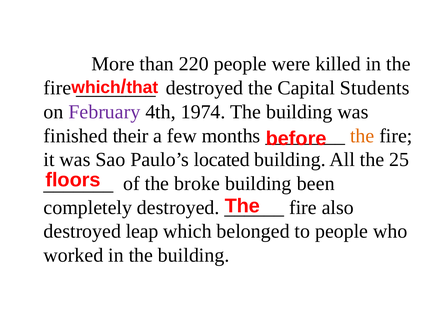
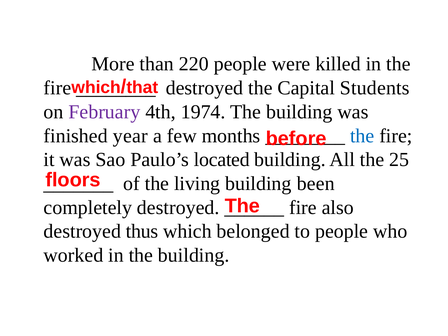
their: their -> year
the at (362, 136) colour: orange -> blue
broke: broke -> living
leap: leap -> thus
